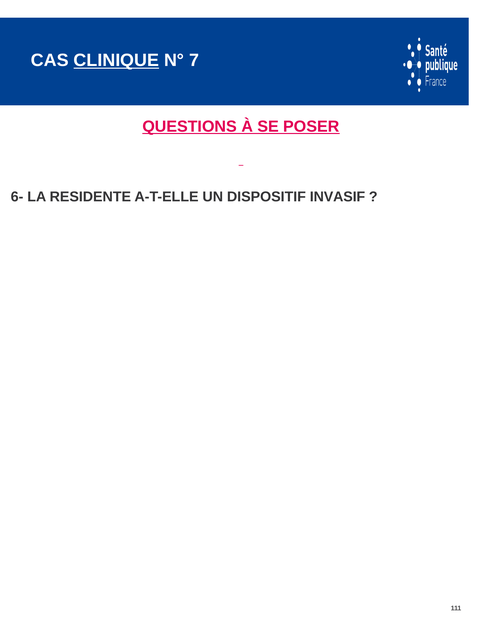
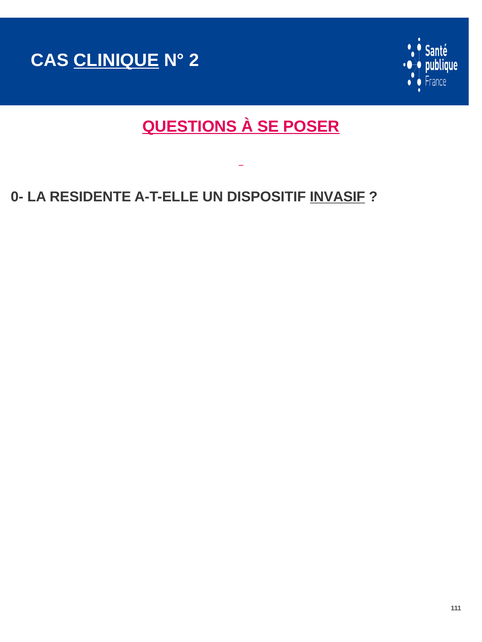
7: 7 -> 2
6-: 6- -> 0-
INVASIF underline: none -> present
